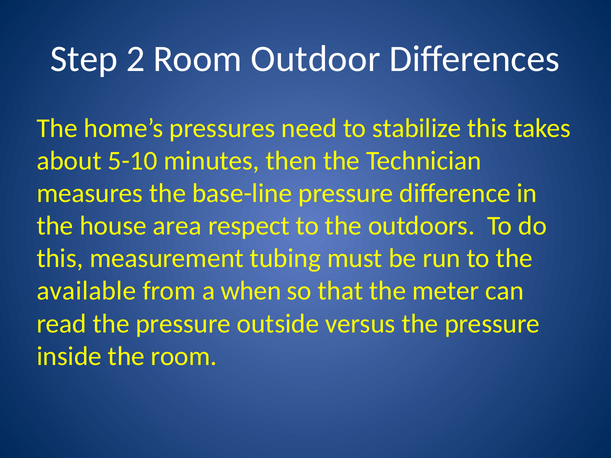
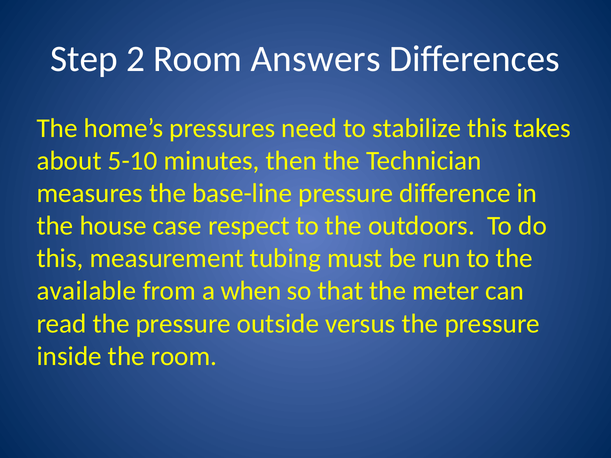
Outdoor: Outdoor -> Answers
area: area -> case
